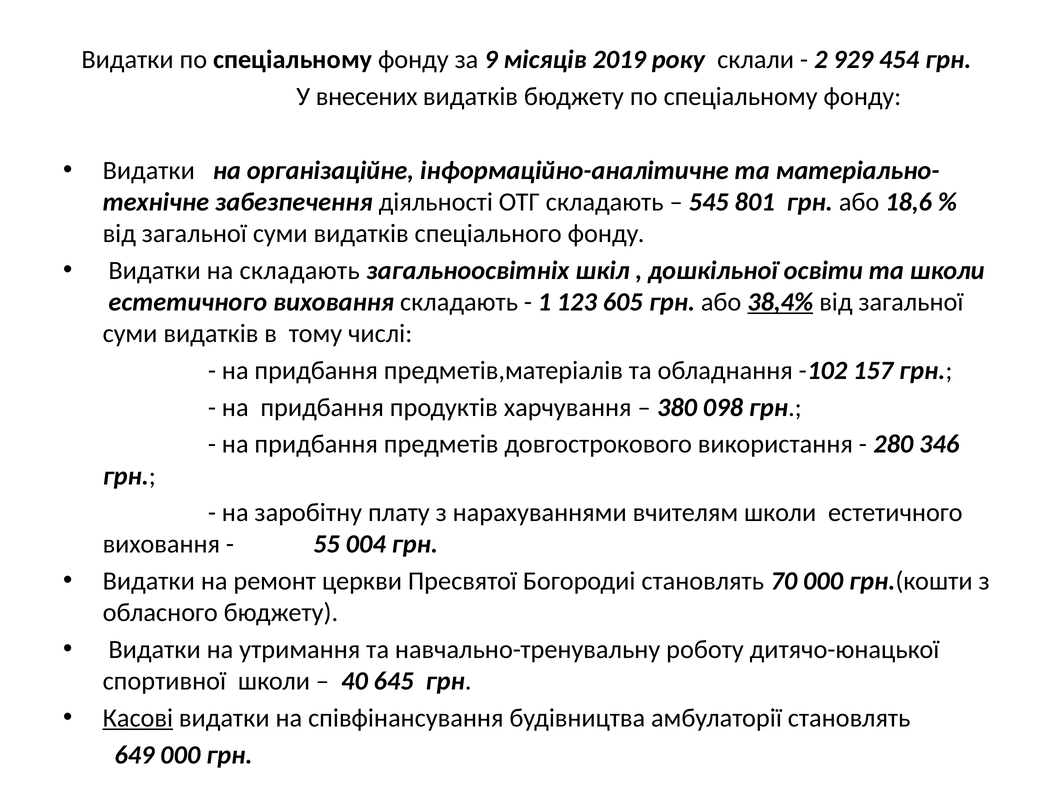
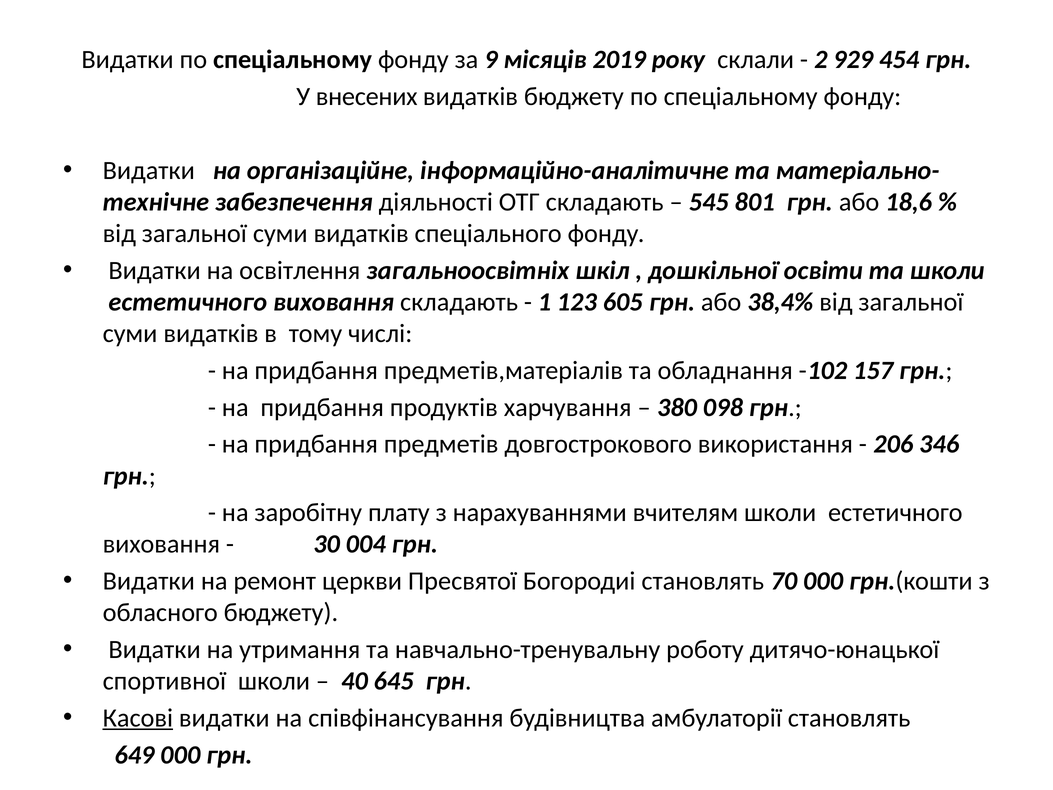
на складають: складають -> освітлення
38,4% underline: present -> none
280: 280 -> 206
55: 55 -> 30
